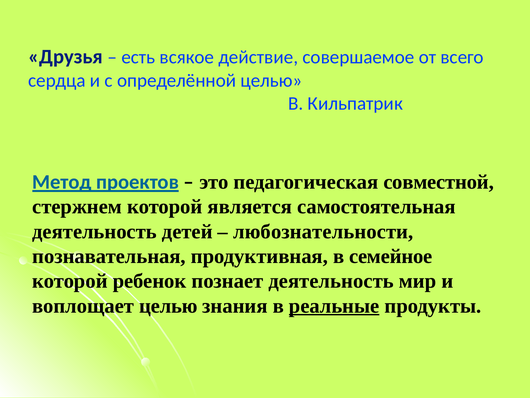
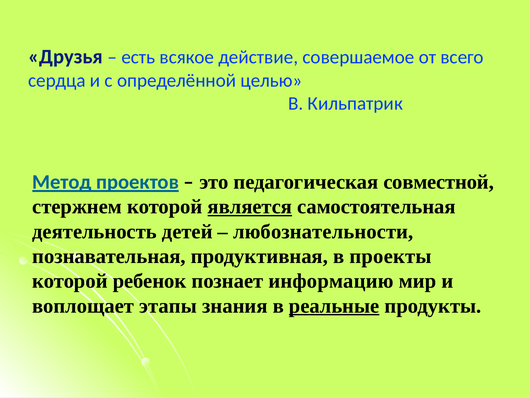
является underline: none -> present
семейное: семейное -> проекты
познает деятельность: деятельность -> информацию
воплощает целью: целью -> этапы
